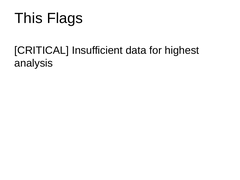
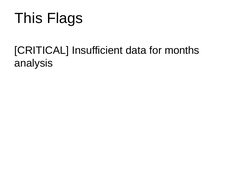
highest: highest -> months
